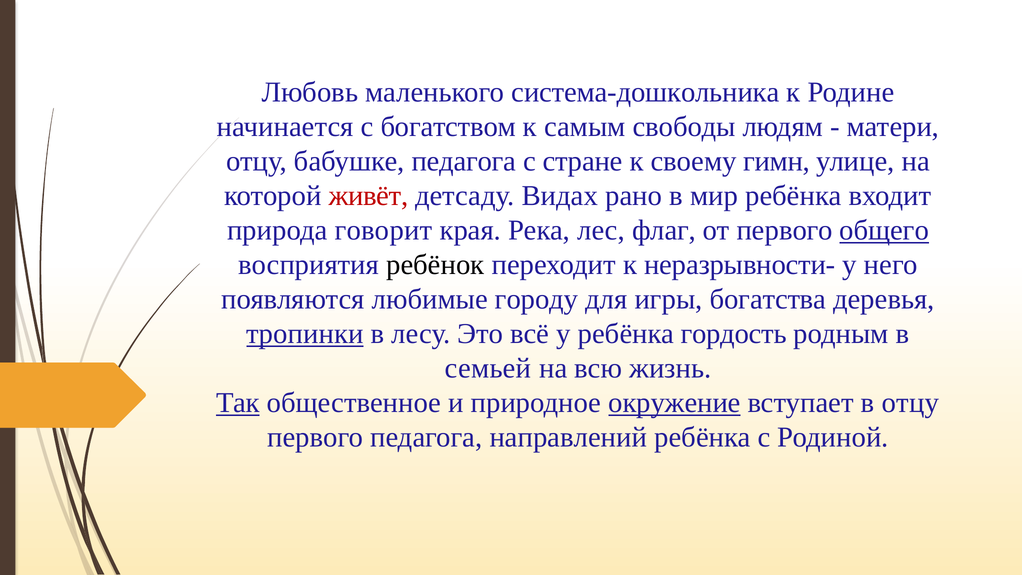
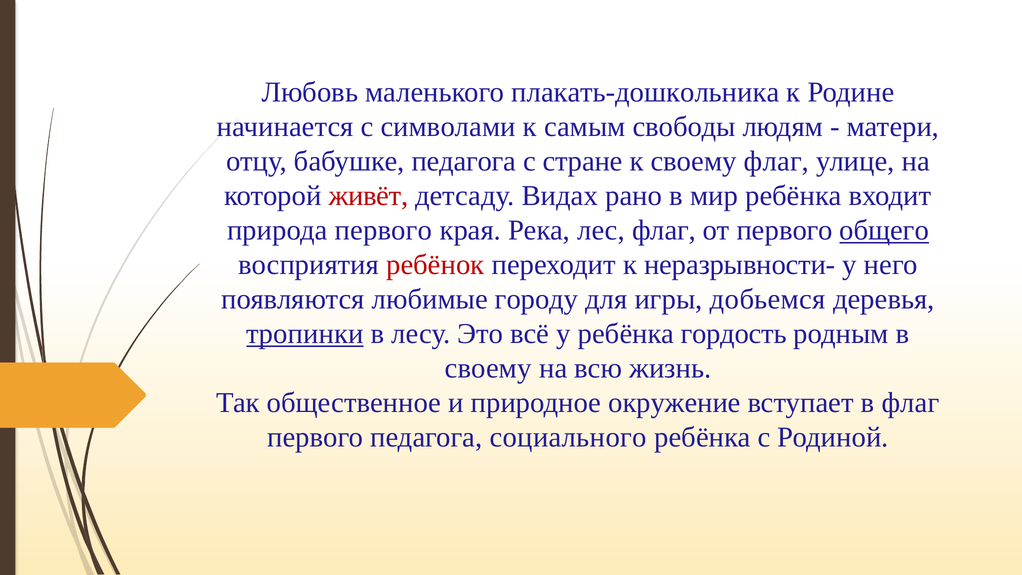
система-дошкольника: система-дошкольника -> плакать-дошкольника
богатством: богатством -> символами
своему гимн: гимн -> флаг
природа говорит: говорит -> первого
ребёнок colour: black -> red
богатства: богатства -> добьемся
семьей at (488, 368): семьей -> своему
Так underline: present -> none
окружение underline: present -> none
в отцу: отцу -> флаг
направлений: направлений -> социального
